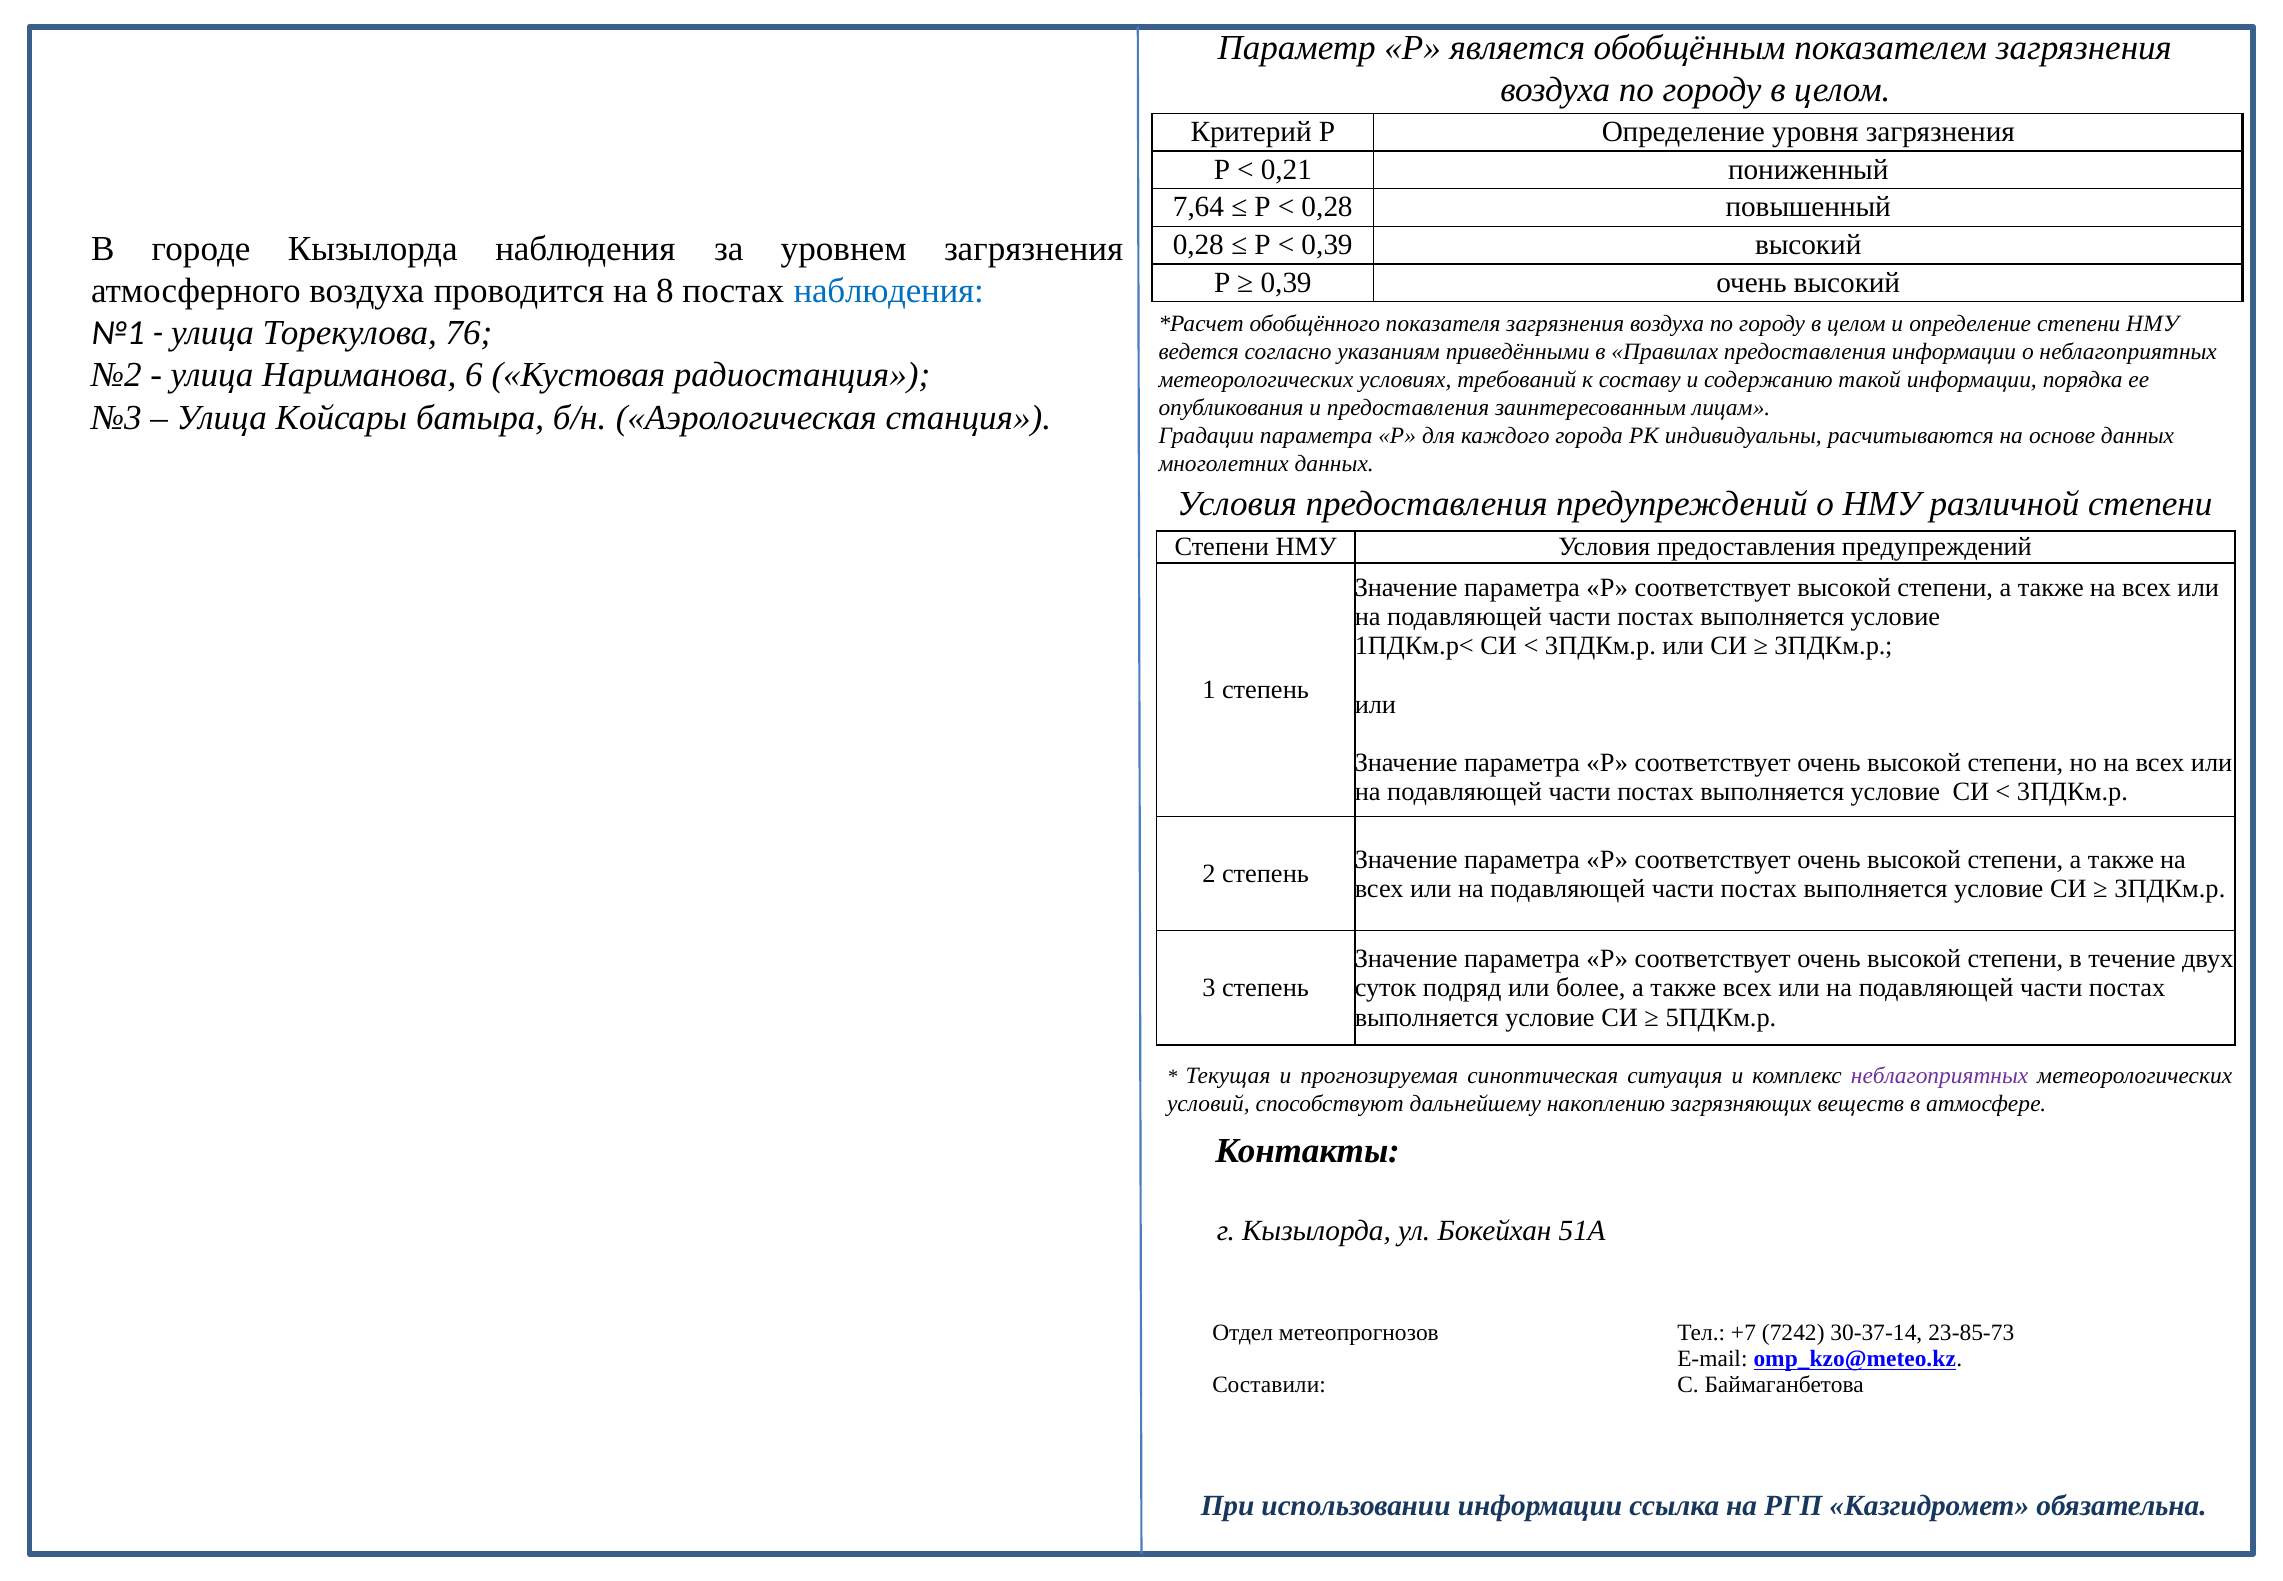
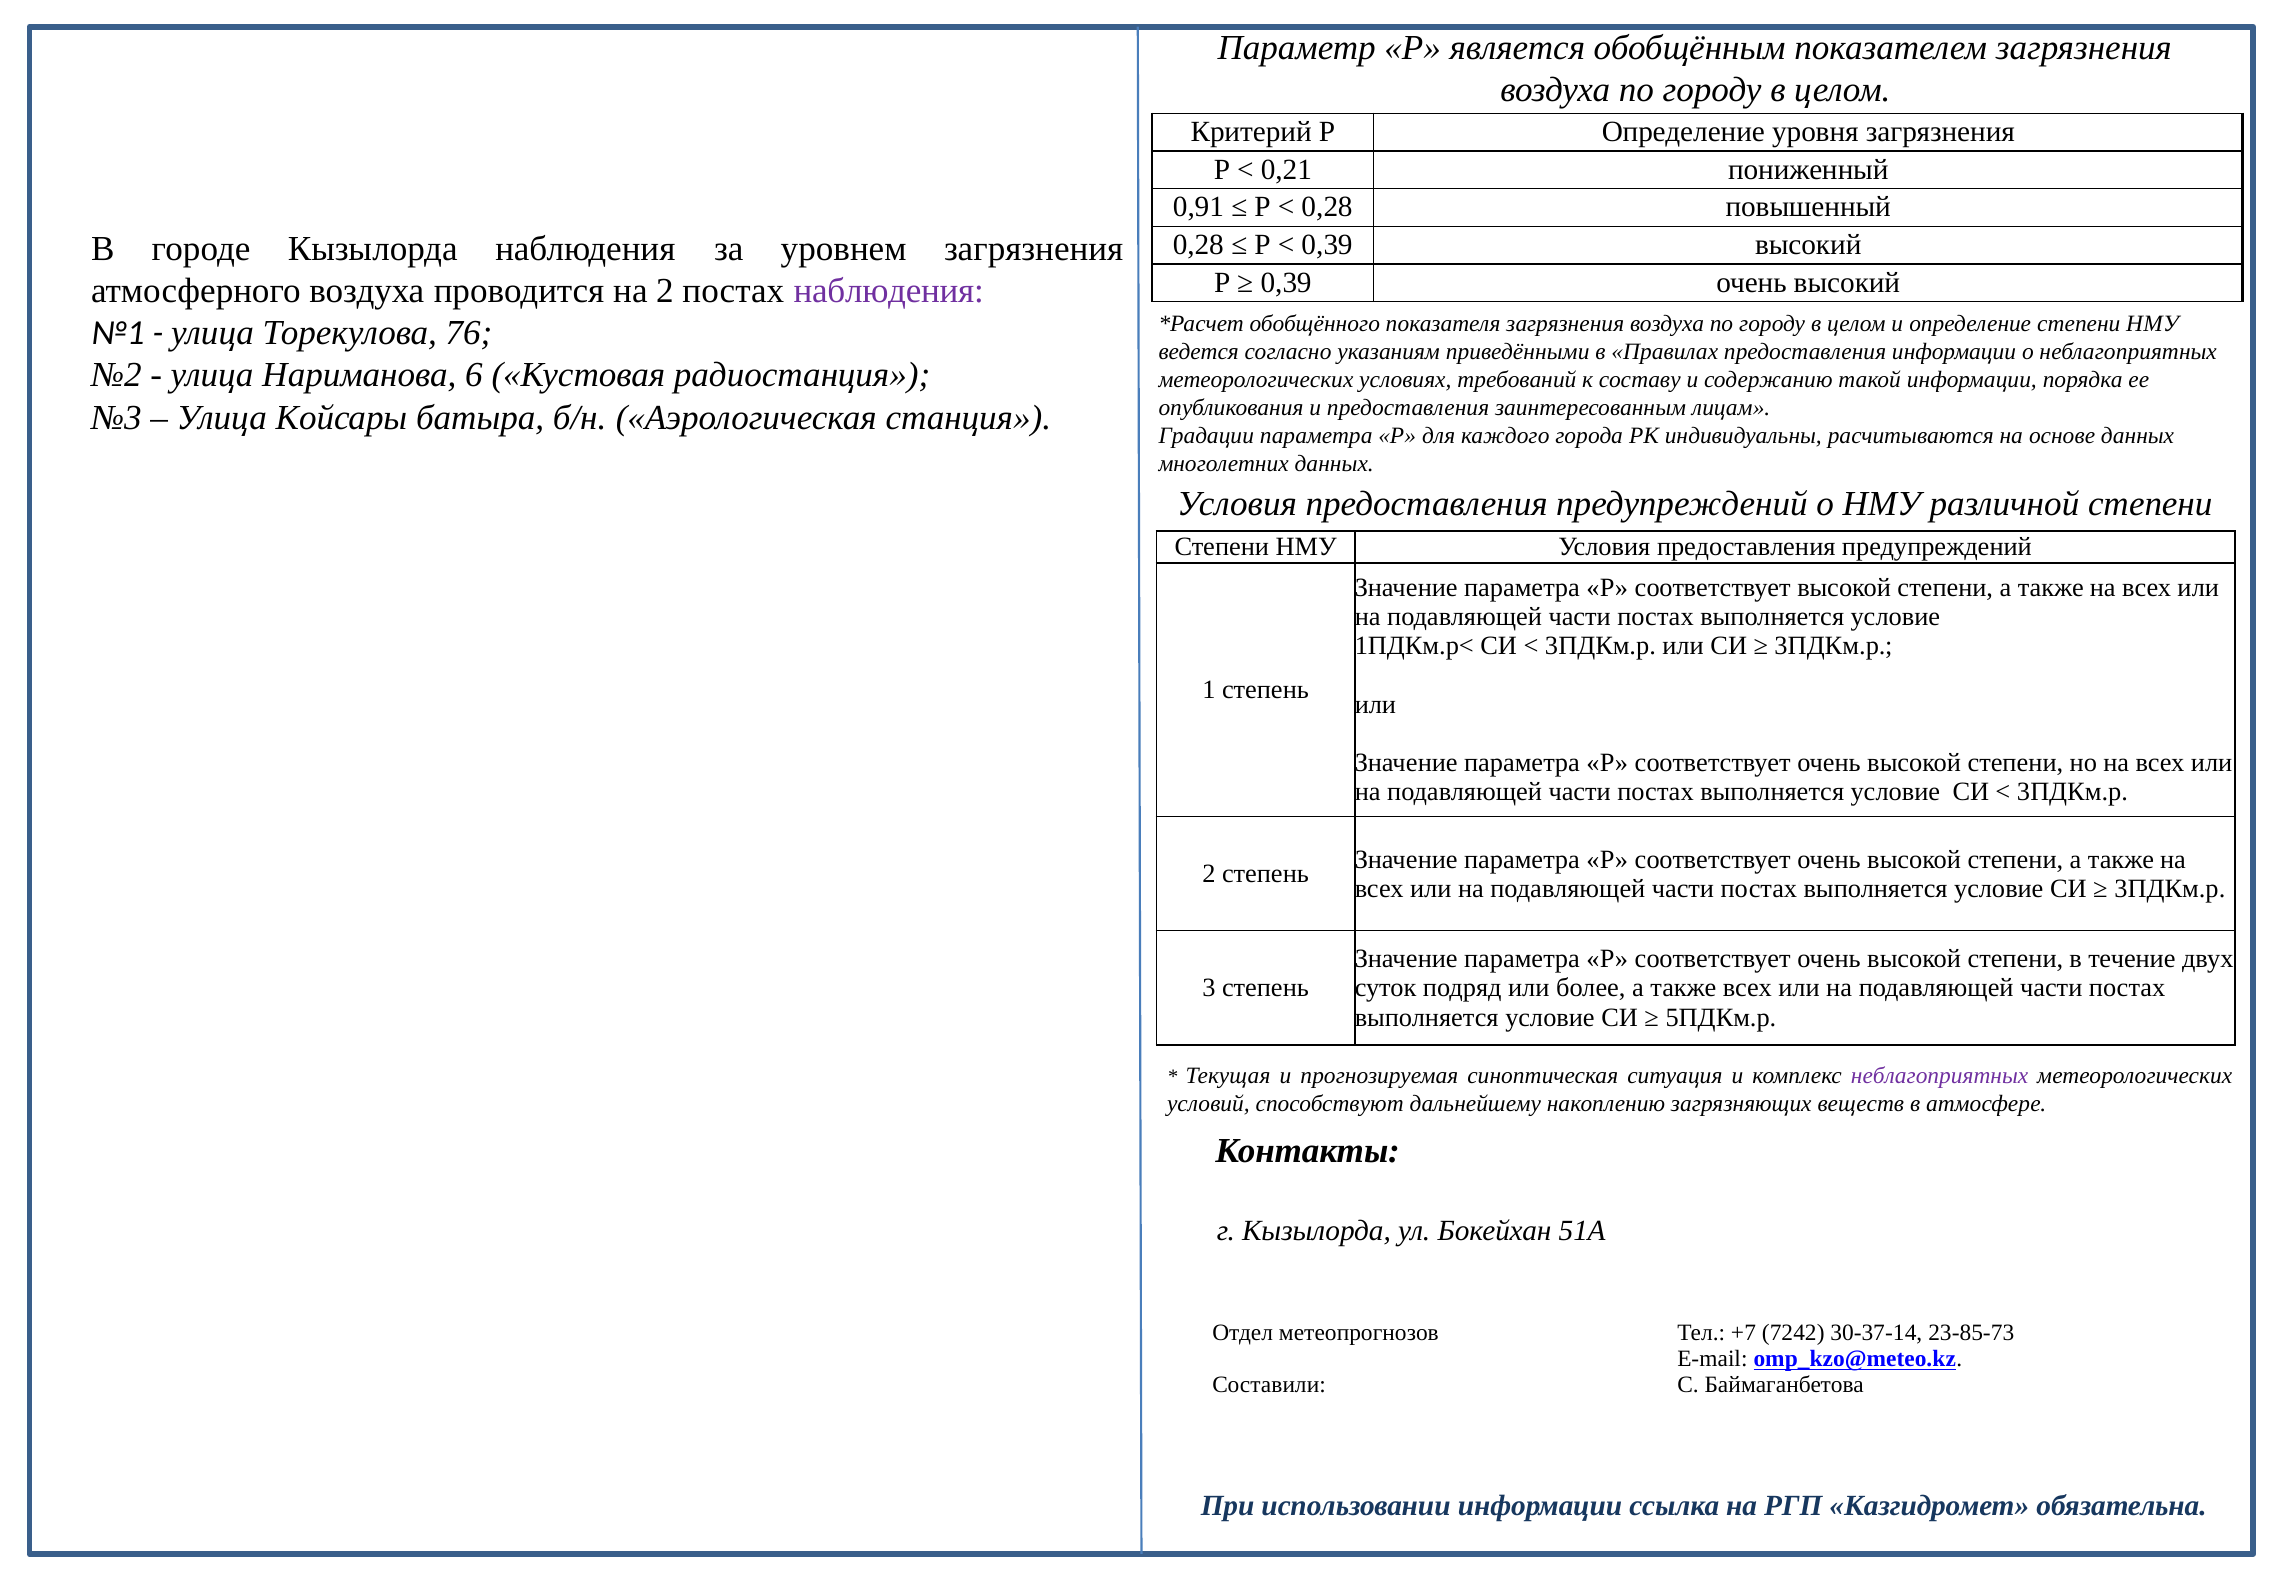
7,64: 7,64 -> 0,91
на 8: 8 -> 2
наблюдения at (889, 291) colour: blue -> purple
